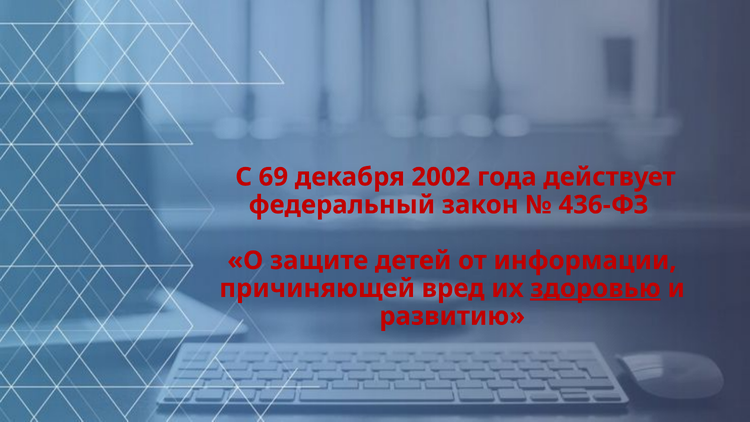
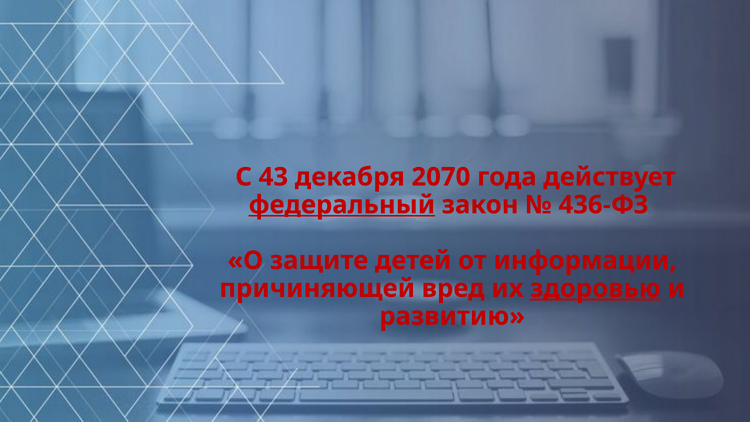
69: 69 -> 43
2002: 2002 -> 2070
федеральный underline: none -> present
